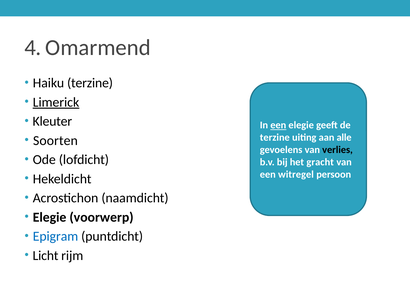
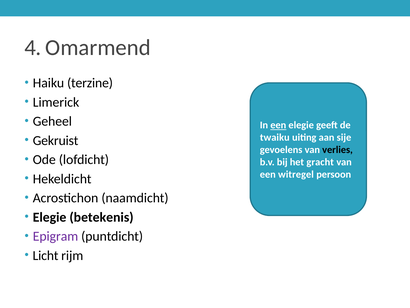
Limerick underline: present -> none
Kleuter: Kleuter -> Geheel
terzine at (275, 137): terzine -> twaiku
alle: alle -> sije
Soorten: Soorten -> Gekruist
voorwerp: voorwerp -> betekenis
Epigram colour: blue -> purple
